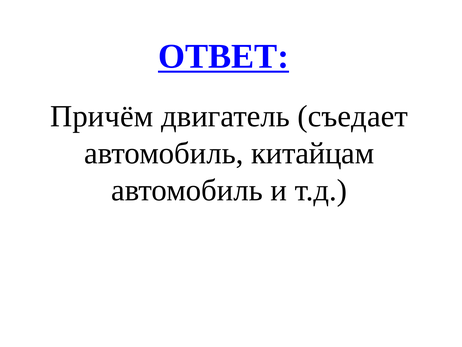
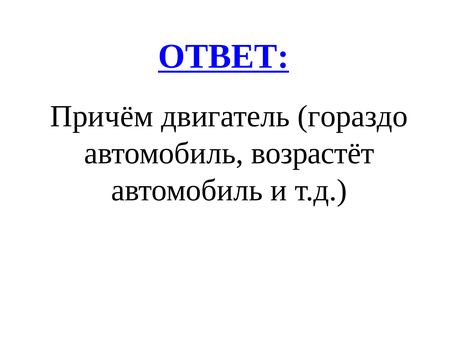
съедает: съедает -> гораздо
китайцам: китайцам -> возрастёт
